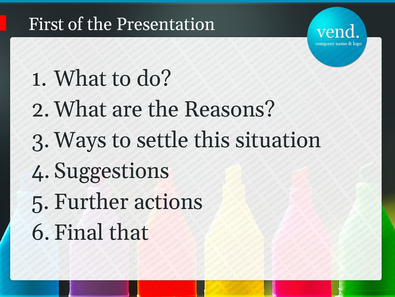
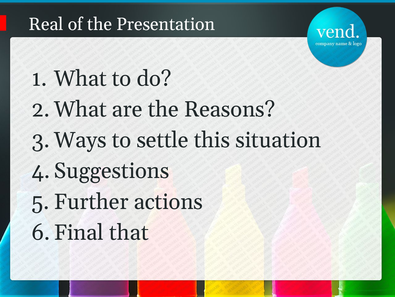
First: First -> Real
